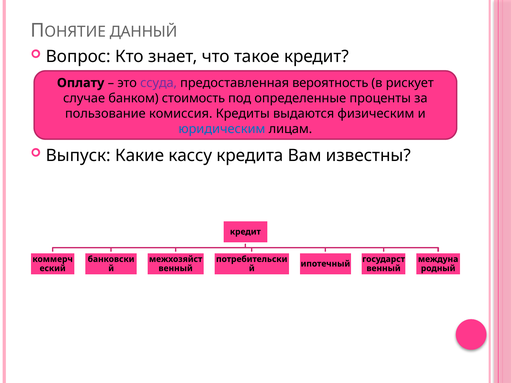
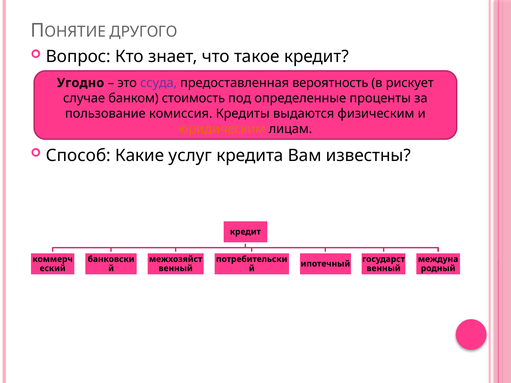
ДАННЫЙ: ДАННЫЙ -> ДРУГОГО
Оплату: Оплату -> Угодно
юридическим colour: blue -> orange
Выпуск: Выпуск -> Способ
кассу: кассу -> услуг
